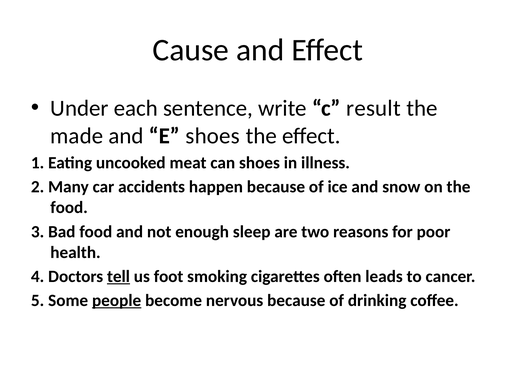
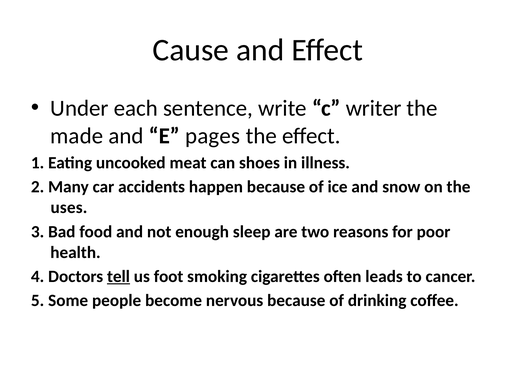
result: result -> writer
E shoes: shoes -> pages
food at (69, 208): food -> uses
people underline: present -> none
